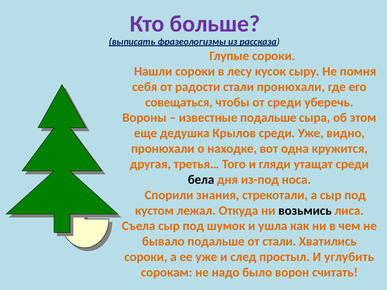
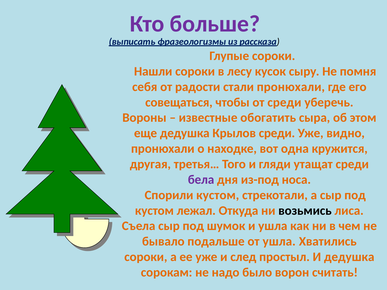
известные подальше: подальше -> обогатить
бела colour: black -> purple
Спорили знания: знания -> кустом
от стали: стали -> ушла
И углубить: углубить -> дедушка
